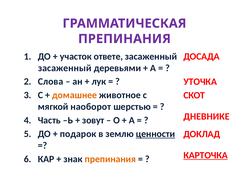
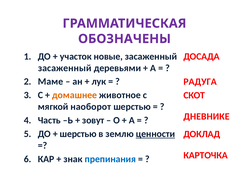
ПРЕПИНАНИЯ at (124, 39): ПРЕПИНАНИЯ -> ОБОЗНАЧЕНЫ
ответе: ответе -> новые
Слова: Слова -> Маме
УТОЧКА: УТОЧКА -> РАДУГА
подарок at (78, 134): подарок -> шерстью
КАРТОЧКА underline: present -> none
препинания at (110, 159) colour: orange -> blue
